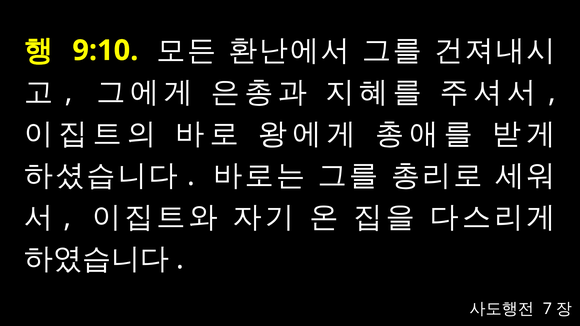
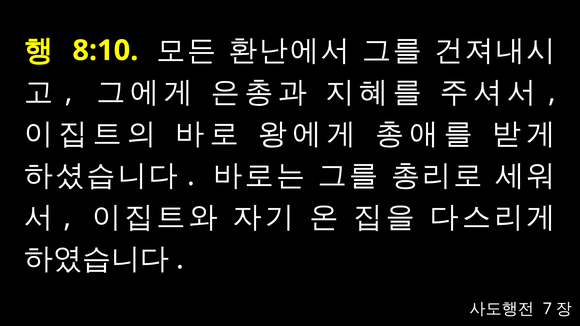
9:10: 9:10 -> 8:10
